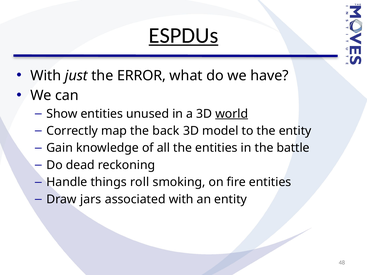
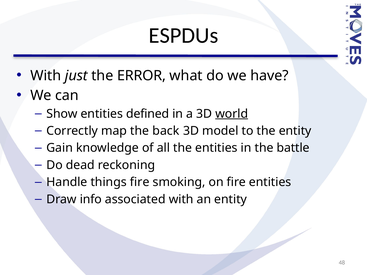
ESPDUs underline: present -> none
unused: unused -> defined
things roll: roll -> fire
jars: jars -> info
